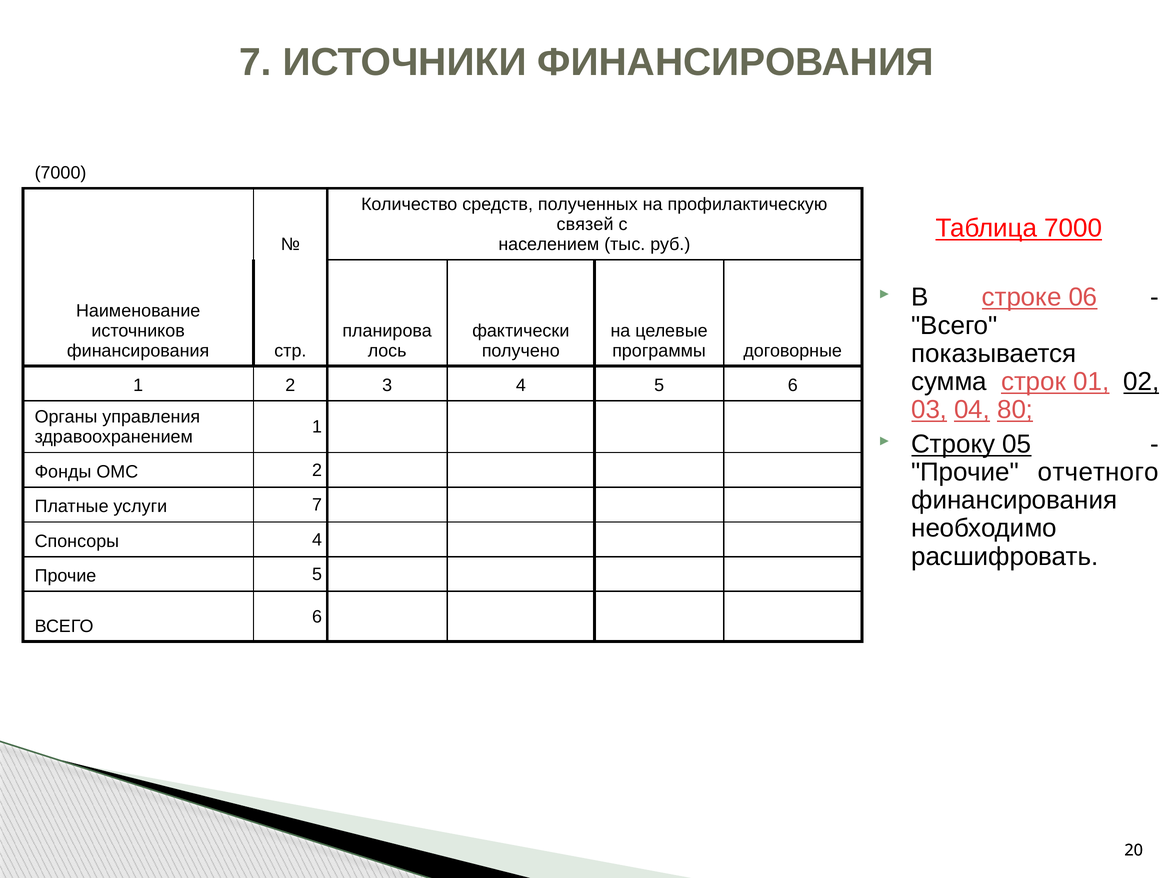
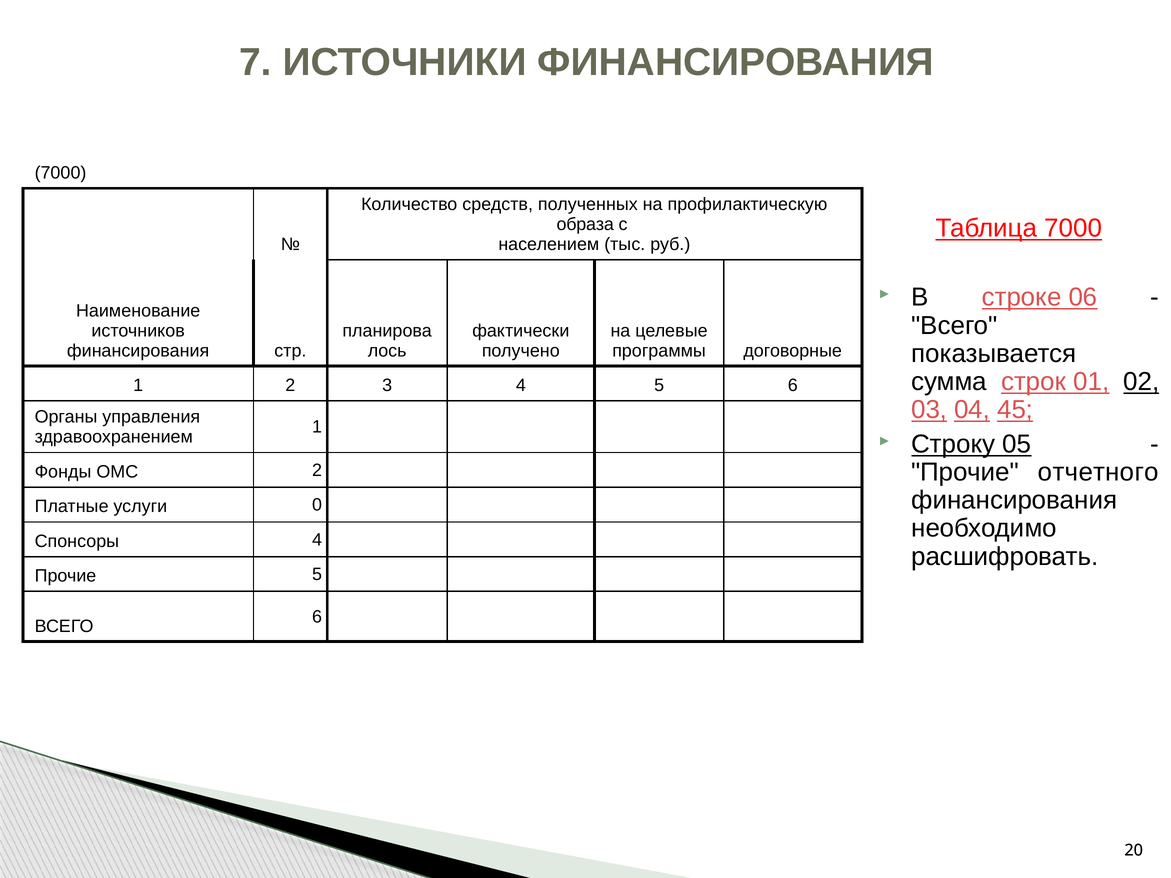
связей: связей -> образа
80: 80 -> 45
услуги 7: 7 -> 0
